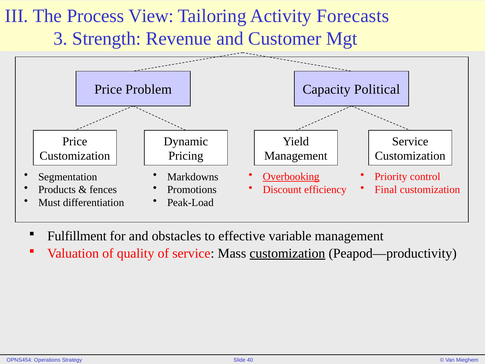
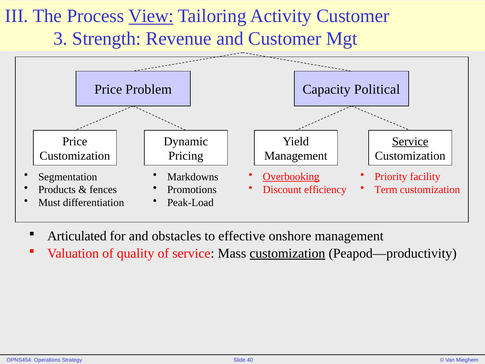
View underline: none -> present
Activity Forecasts: Forecasts -> Customer
Service at (410, 141) underline: none -> present
control: control -> facility
Final: Final -> Term
Fulfillment: Fulfillment -> Articulated
variable: variable -> onshore
